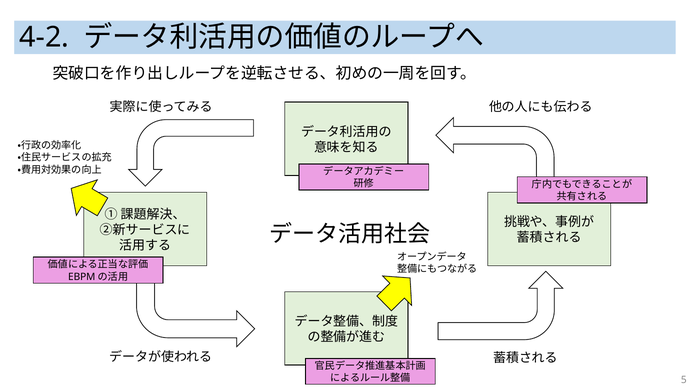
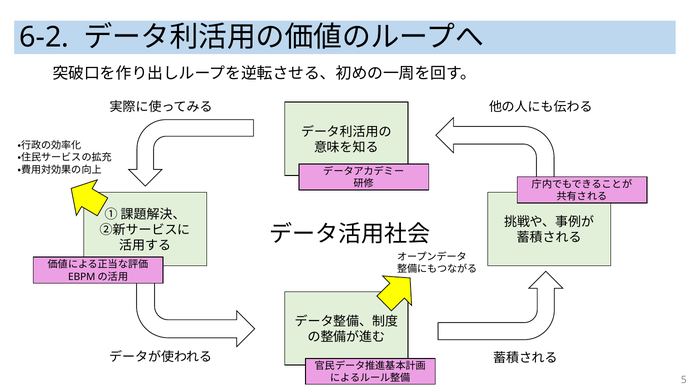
4-2: 4-2 -> 6-2
